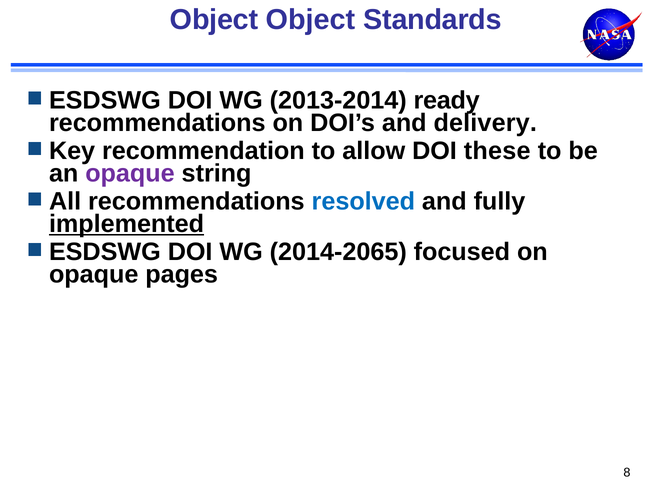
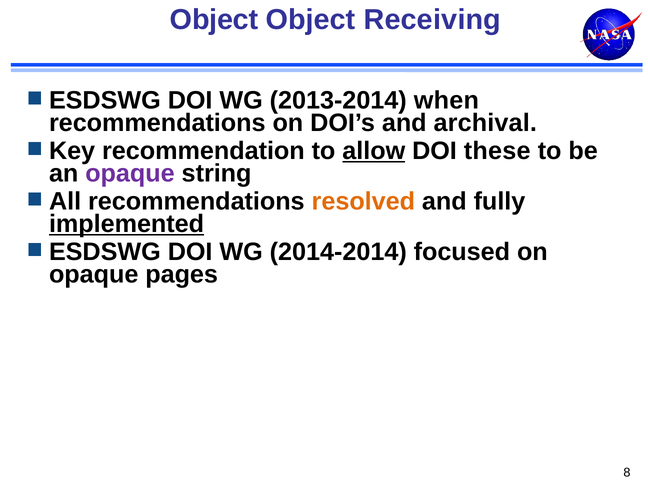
Standards: Standards -> Receiving
ready: ready -> when
delivery: delivery -> archival
allow underline: none -> present
resolved colour: blue -> orange
2014-2065: 2014-2065 -> 2014-2014
